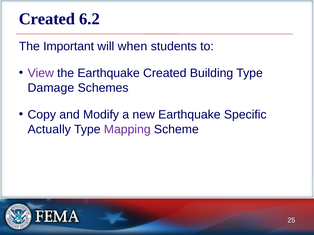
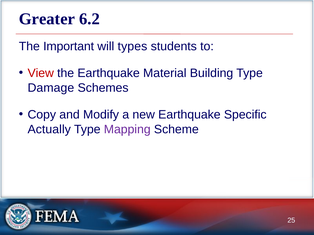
Created at (47, 19): Created -> Greater
when: when -> types
View colour: purple -> red
Earthquake Created: Created -> Material
